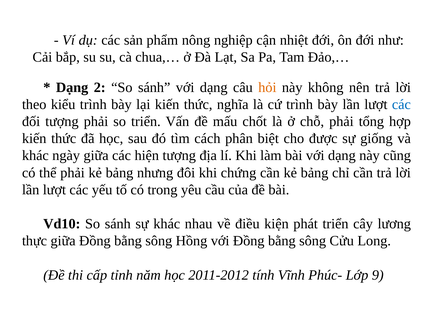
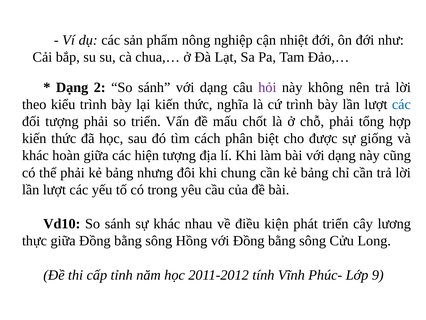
hỏi colour: orange -> purple
ngày: ngày -> hoàn
chứng: chứng -> chung
